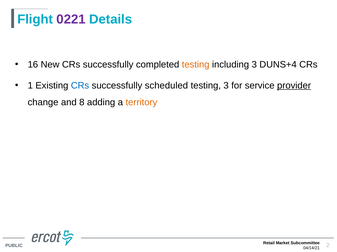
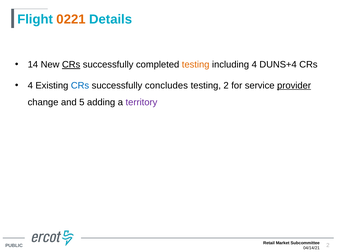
0221 colour: purple -> orange
16: 16 -> 14
CRs at (71, 65) underline: none -> present
including 3: 3 -> 4
1 at (30, 86): 1 -> 4
scheduled: scheduled -> concludes
testing 3: 3 -> 2
8: 8 -> 5
territory colour: orange -> purple
